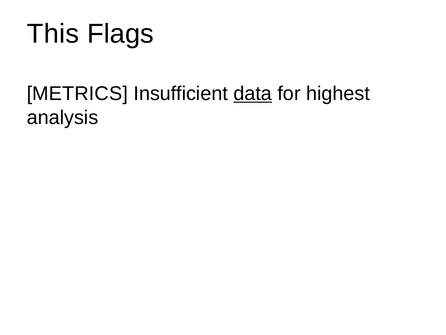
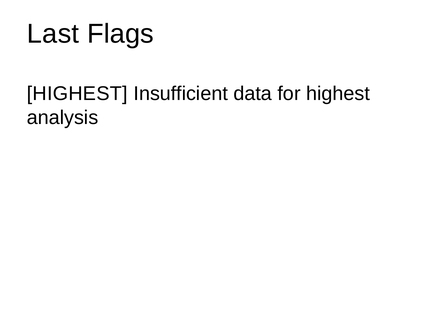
This: This -> Last
METRICS at (77, 94): METRICS -> HIGHEST
data underline: present -> none
